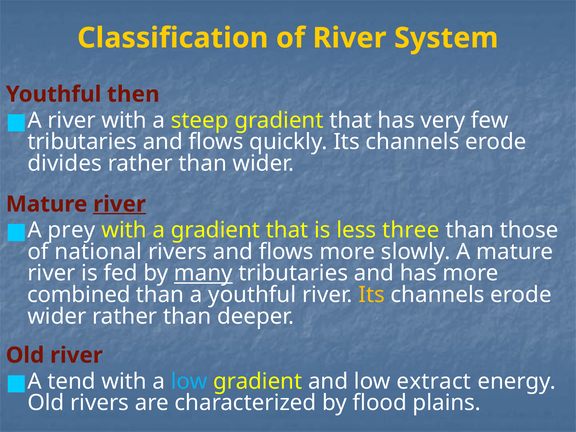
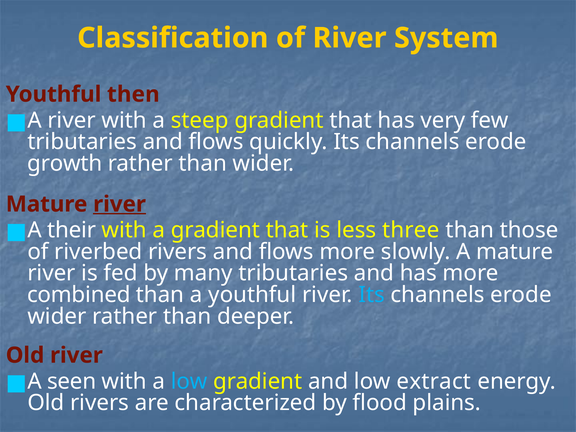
divides: divides -> growth
prey: prey -> their
national: national -> riverbed
many underline: present -> none
Its at (372, 295) colour: yellow -> light blue
tend: tend -> seen
